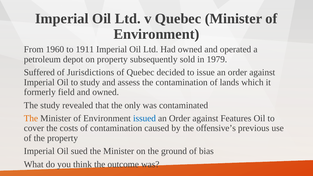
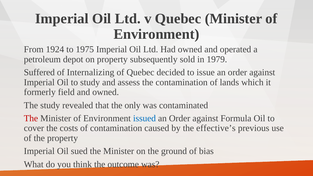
1960: 1960 -> 1924
1911: 1911 -> 1975
Jurisdictions: Jurisdictions -> Internalizing
The at (31, 118) colour: orange -> red
Features: Features -> Formula
offensive’s: offensive’s -> effective’s
